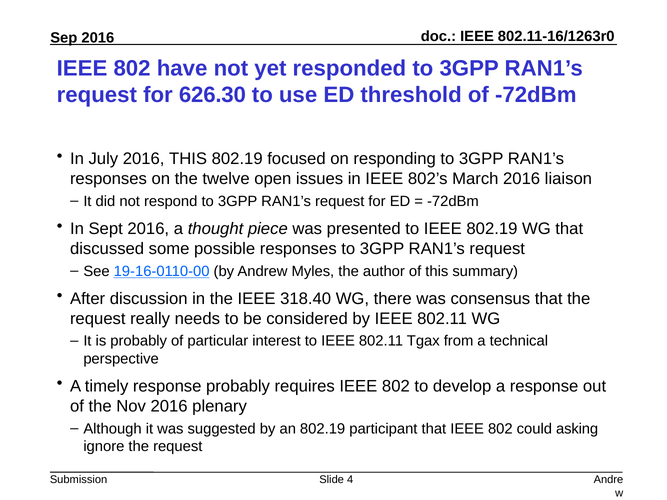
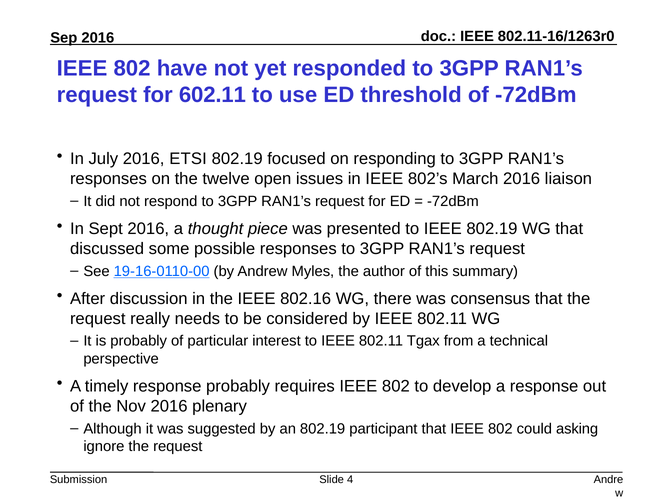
626.30: 626.30 -> 602.11
2016 THIS: THIS -> ETSI
318.40: 318.40 -> 802.16
